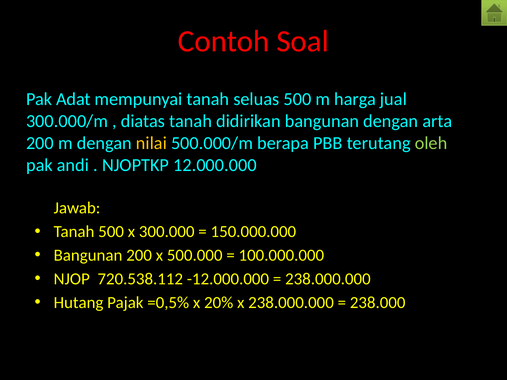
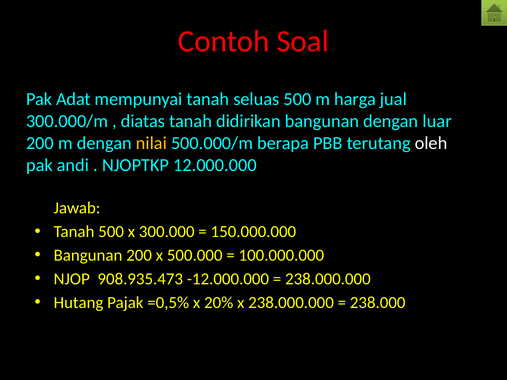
arta: arta -> luar
oleh colour: light green -> white
720.538.112: 720.538.112 -> 908.935.473
